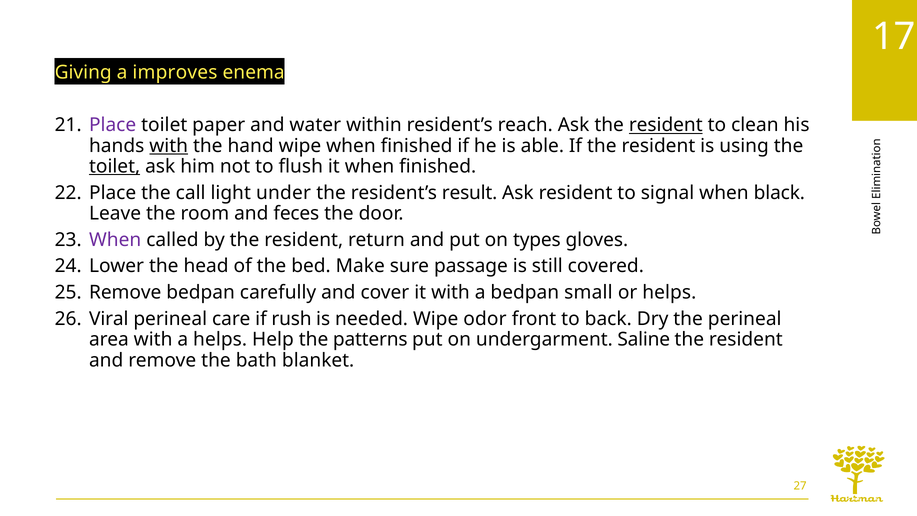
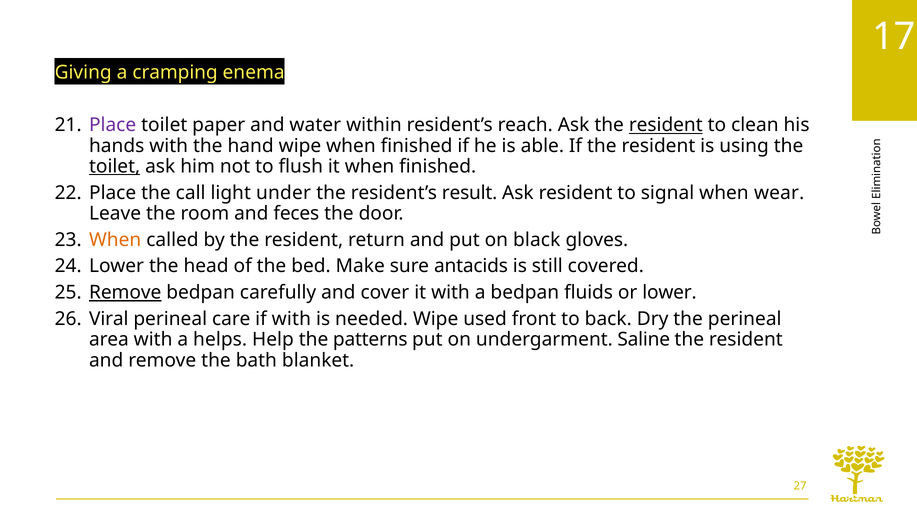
improves: improves -> cramping
with at (169, 146) underline: present -> none
black: black -> wear
When at (115, 240) colour: purple -> orange
types: types -> black
passage: passage -> antacids
Remove at (125, 292) underline: none -> present
small: small -> fluids
or helps: helps -> lower
if rush: rush -> with
odor: odor -> used
